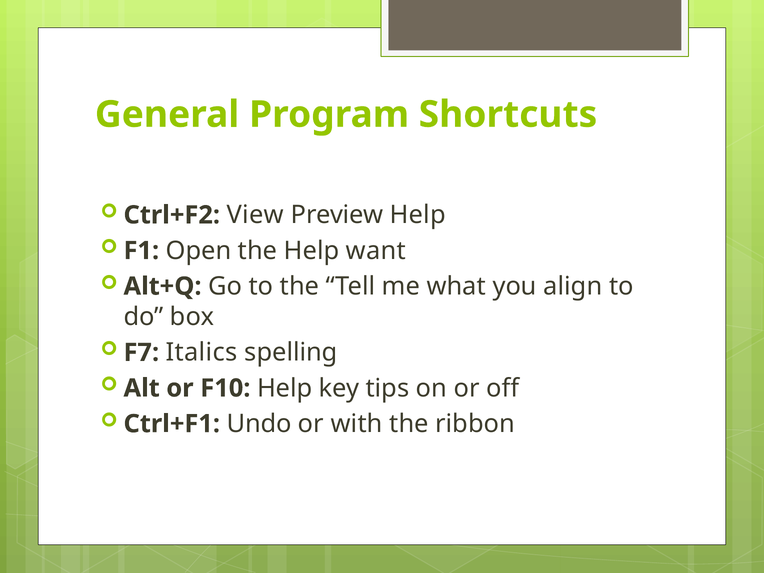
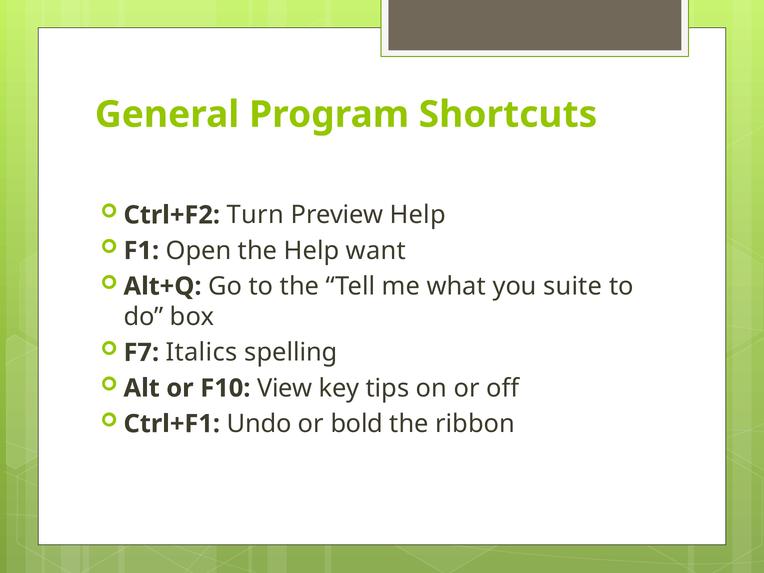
View: View -> Turn
align: align -> suite
F10 Help: Help -> View
with: with -> bold
